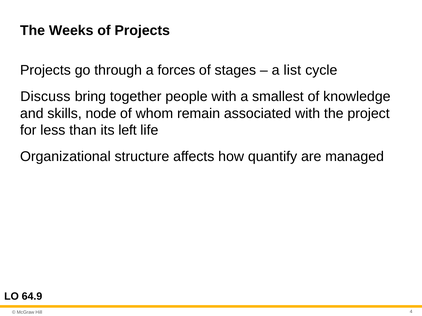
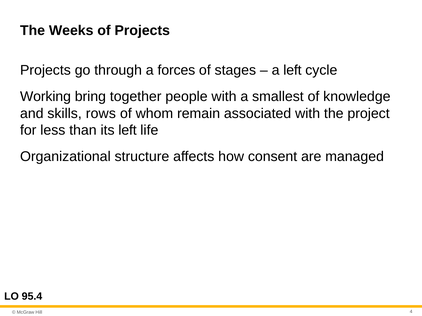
a list: list -> left
Discuss: Discuss -> Working
node: node -> rows
quantify: quantify -> consent
64.9: 64.9 -> 95.4
